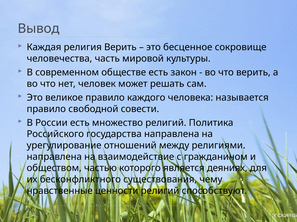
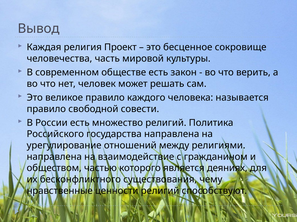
религия Верить: Верить -> Проект
